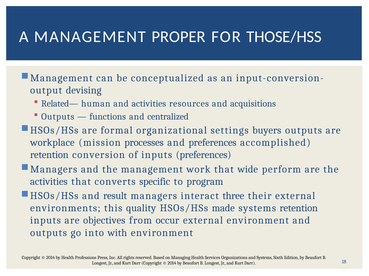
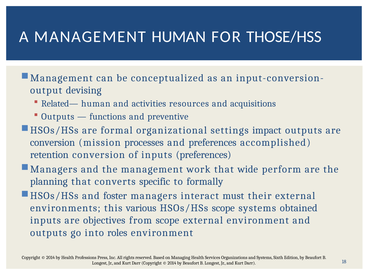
MANAGEMENT PROPER: PROPER -> HUMAN
centralized: centralized -> preventive
buyers: buyers -> impact
workplace at (52, 143): workplace -> conversion
activities at (49, 182): activities -> planning
program: program -> formally
result: result -> foster
three: three -> must
quality: quality -> various
HSOs/HSs made: made -> scope
systems retention: retention -> obtained
from occur: occur -> scope
with: with -> roles
